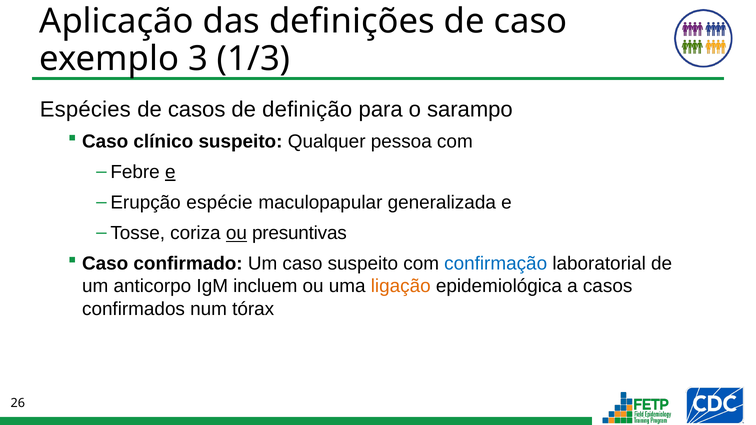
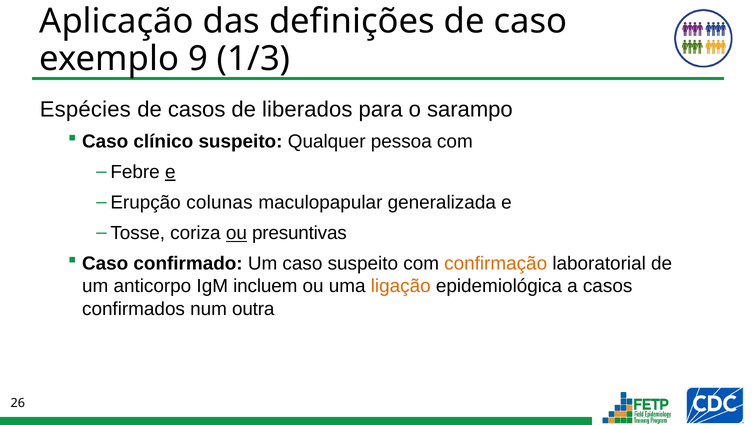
3: 3 -> 9
definição: definição -> liberados
espécie: espécie -> colunas
confirmação colour: blue -> orange
tórax: tórax -> outra
